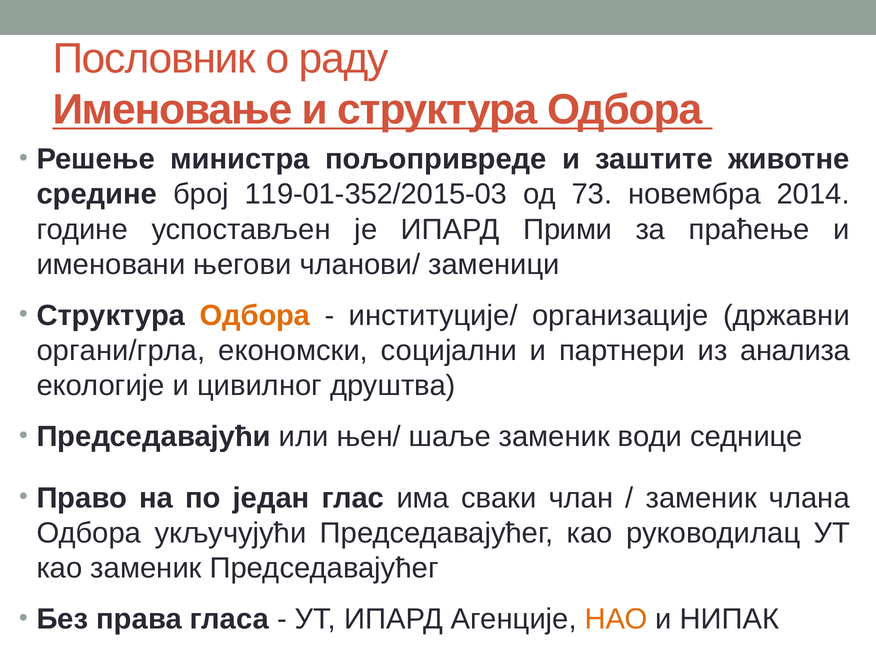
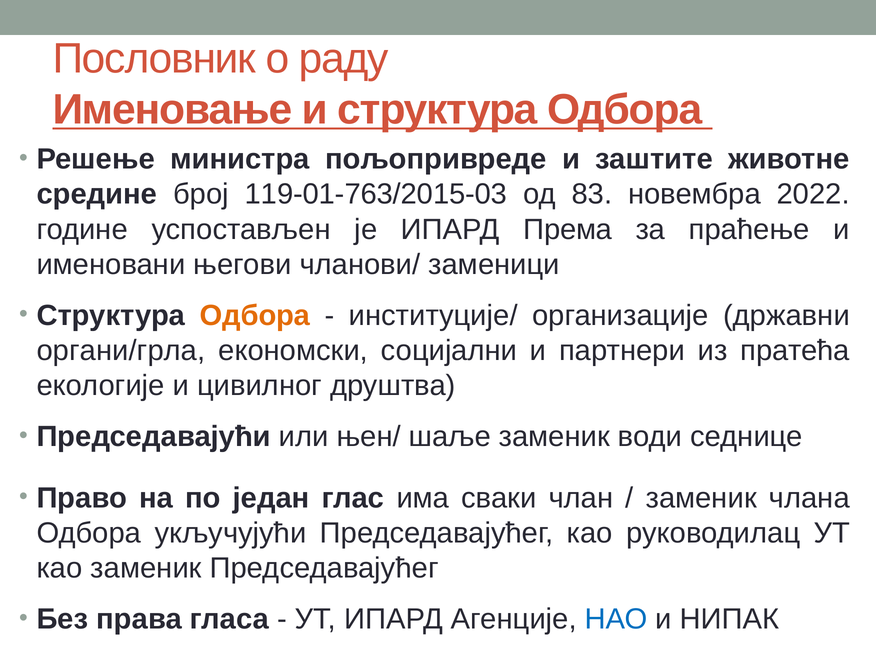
119-01-352/2015-03: 119-01-352/2015-03 -> 119-01-763/2015-03
73: 73 -> 83
2014: 2014 -> 2022
Прими: Прими -> Према
анализа: анализа -> пратећа
НАО colour: orange -> blue
